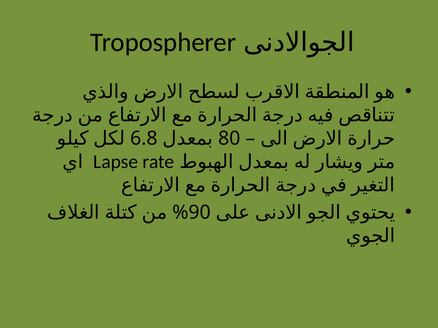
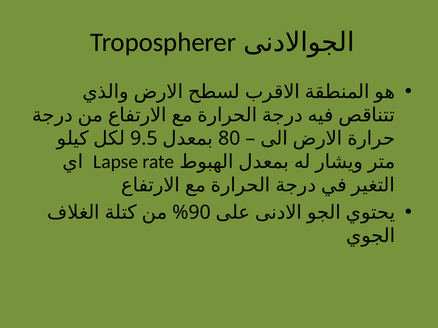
6.8: 6.8 -> 9.5
